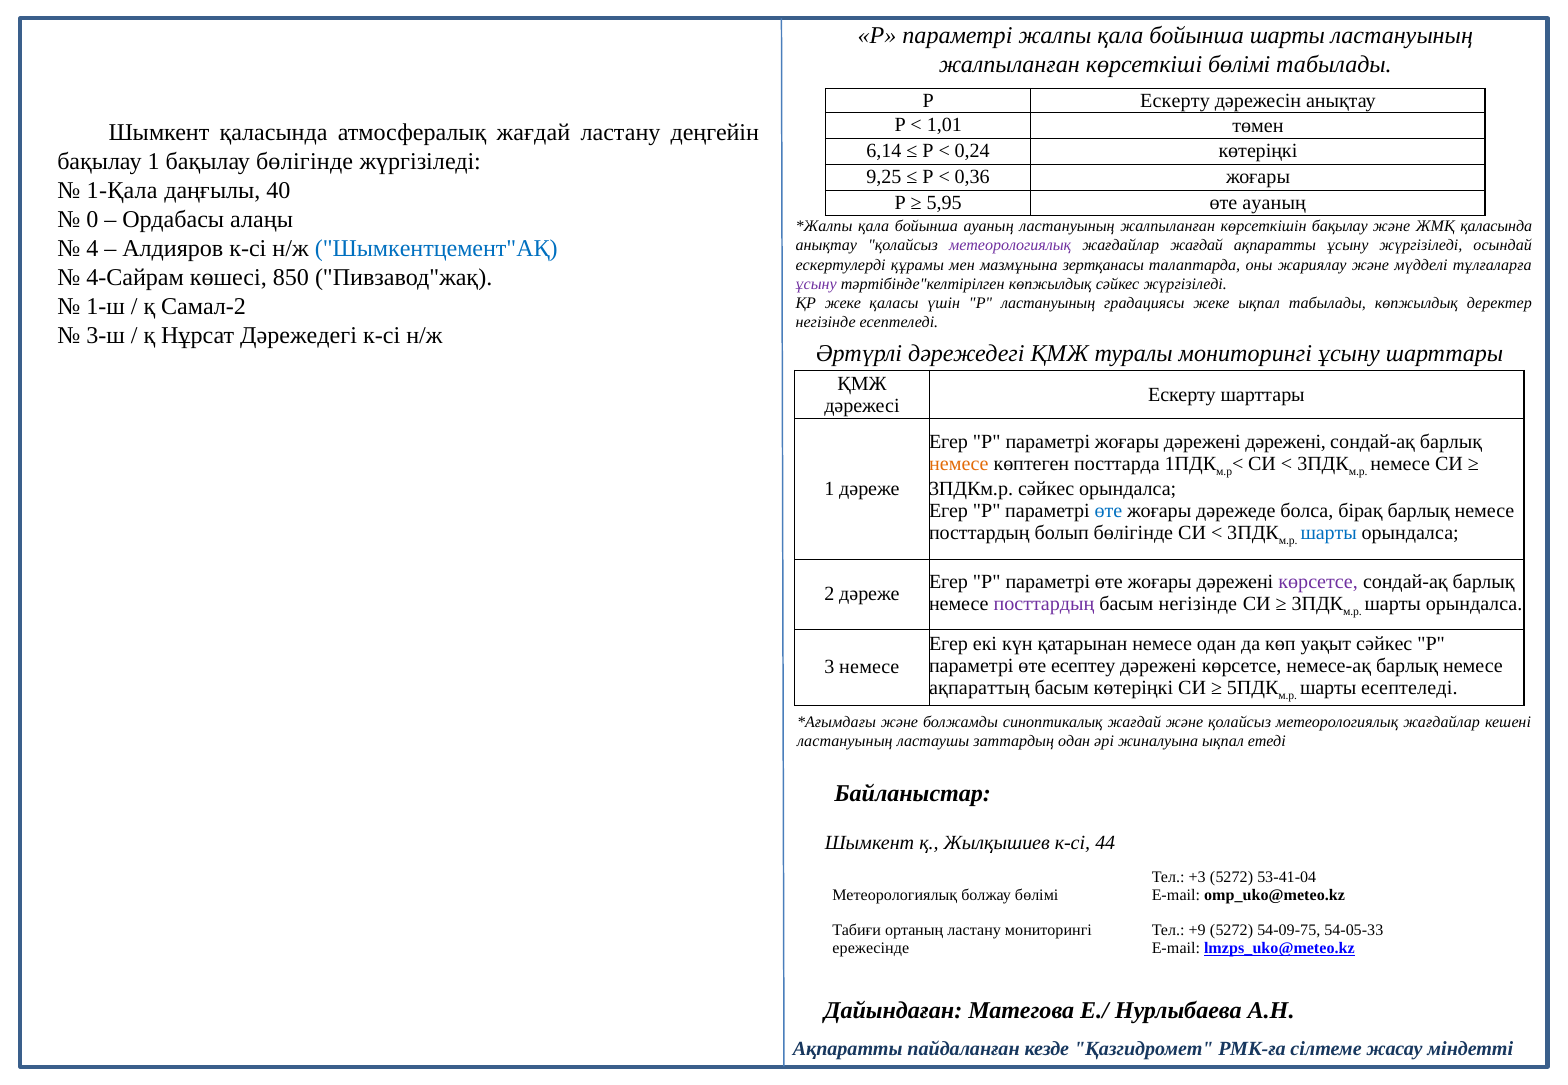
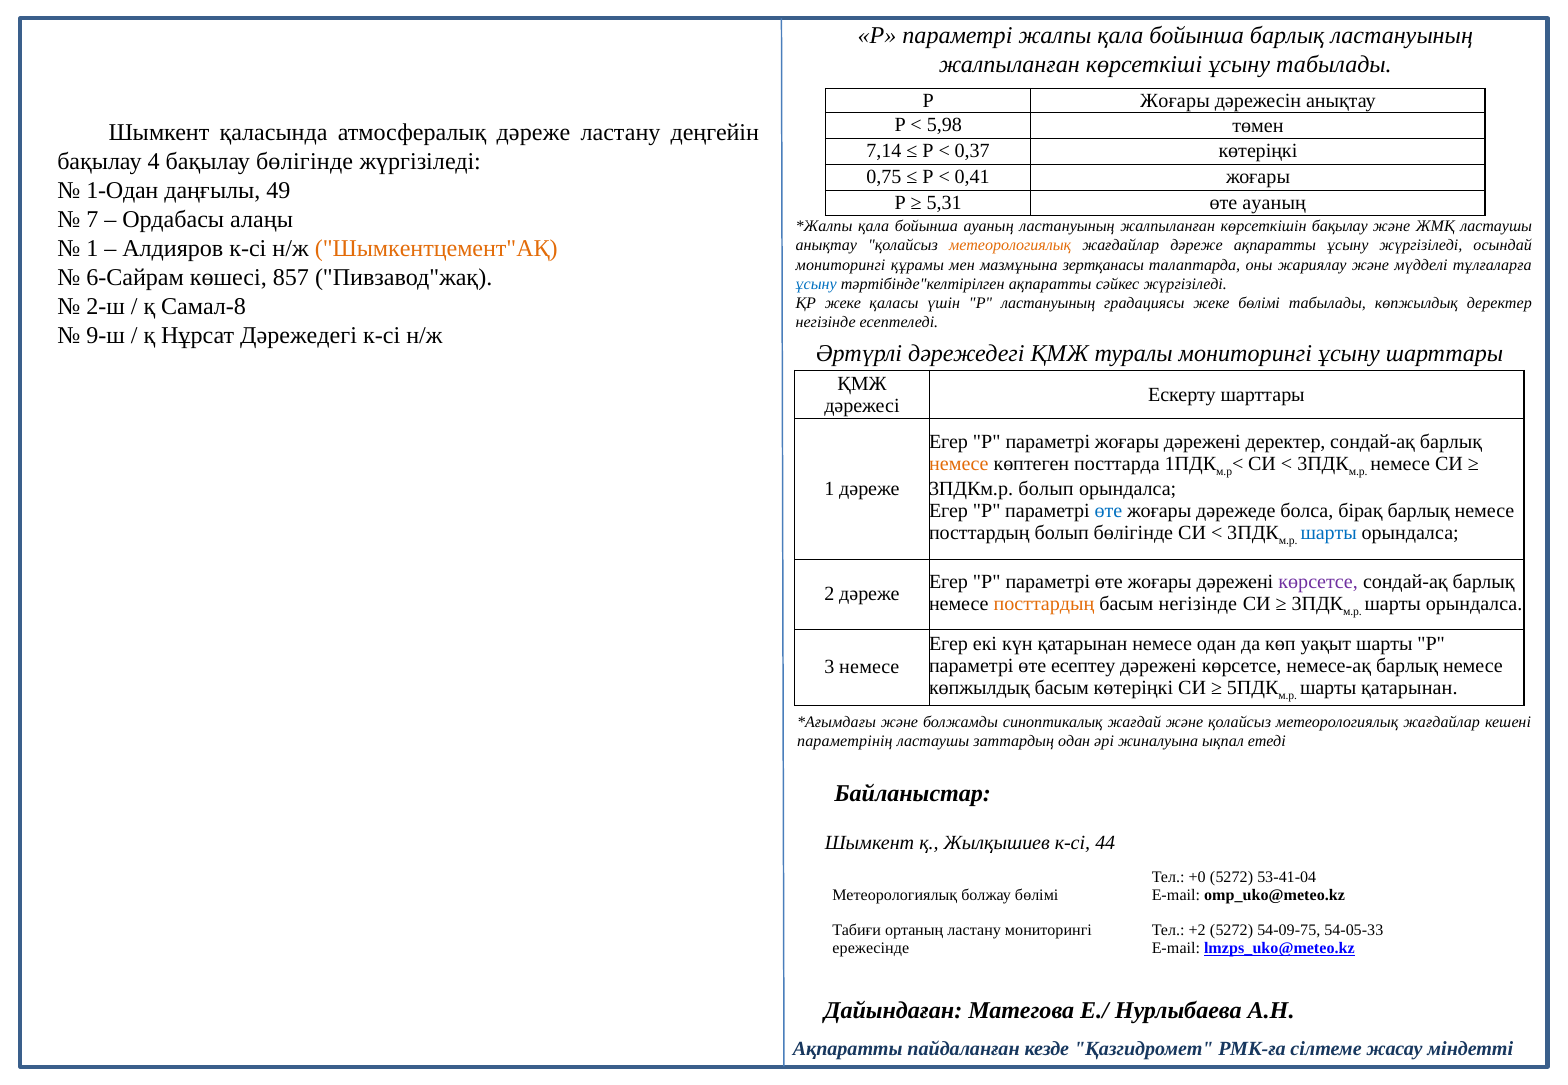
бойынша шарты: шарты -> барлық
көрсеткіші бөлімі: бөлімі -> ұсыну
Р Ескерту: Ескерту -> Жоғары
1,01: 1,01 -> 5,98
атмосфералық жағдай: жағдай -> дәреже
6,14: 6,14 -> 7,14
0,24: 0,24 -> 0,37
бақылау 1: 1 -> 4
9,25: 9,25 -> 0,75
0,36: 0,36 -> 0,41
1-Қала: 1-Қала -> 1-Одан
40: 40 -> 49
5,95: 5,95 -> 5,31
0: 0 -> 7
ЖМҚ қаласында: қаласында -> ластаушы
4 at (92, 249): 4 -> 1
Шымкентцемент"АҚ colour: blue -> orange
метеорологиялық at (1010, 246) colour: purple -> orange
жағдайлар жағдай: жағдай -> дәреже
ескертулерді at (841, 265): ескертулерді -> мониторингі
4-Сайрам: 4-Сайрам -> 6-Сайрам
850: 850 -> 857
ұсыну at (816, 284) colour: purple -> blue
тәртібінде"келтірілген көпжылдық: көпжылдық -> ақпаратты
1-ш: 1-ш -> 2-ш
Самал-2: Самал-2 -> Самал-8
жеке ықпал: ықпал -> бөлімі
3-ш: 3-ш -> 9-ш
дәрежені дәрежені: дәрежені -> деректер
3ПДКм.р сәйкес: сәйкес -> болып
посттардың at (1044, 604) colour: purple -> orange
уақыт сәйкес: сәйкес -> шарты
ақпараттың at (979, 688): ақпараттың -> көпжылдық
шарты есептеледі: есептеледі -> қатарынан
ластануының at (845, 742): ластануының -> параметрінің
+3: +3 -> +0
+9: +9 -> +2
